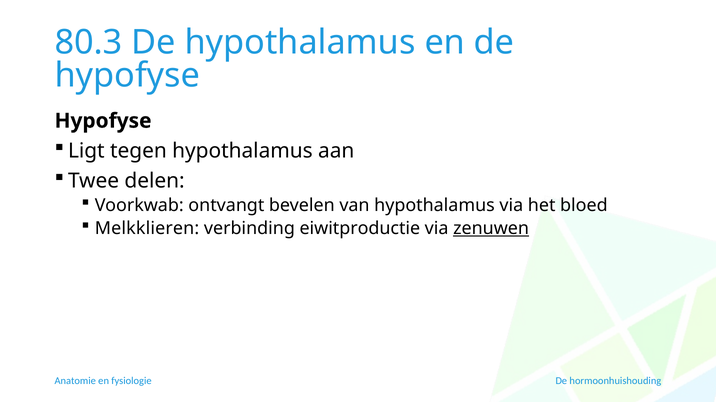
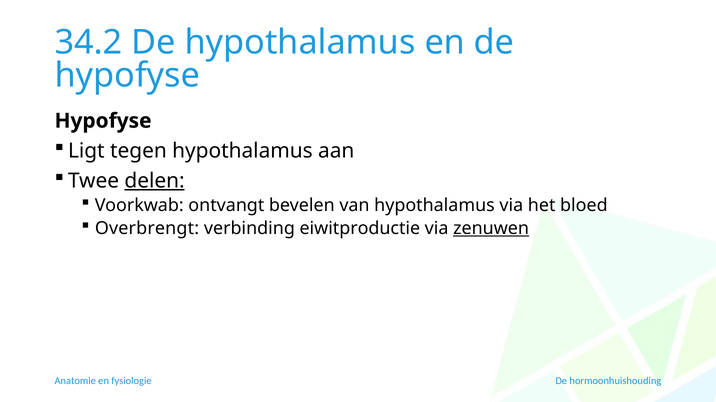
80.3: 80.3 -> 34.2
delen underline: none -> present
Melkklieren: Melkklieren -> Overbrengt
